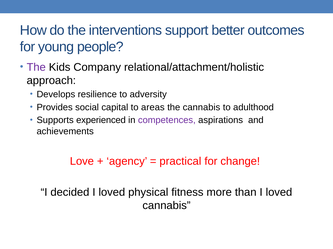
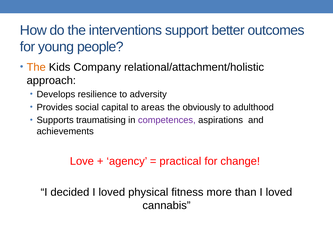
The at (36, 67) colour: purple -> orange
the cannabis: cannabis -> obviously
experienced: experienced -> traumatising
